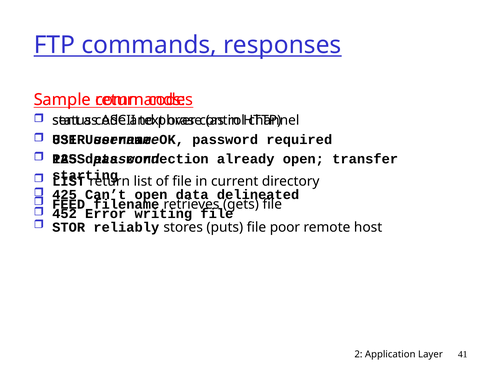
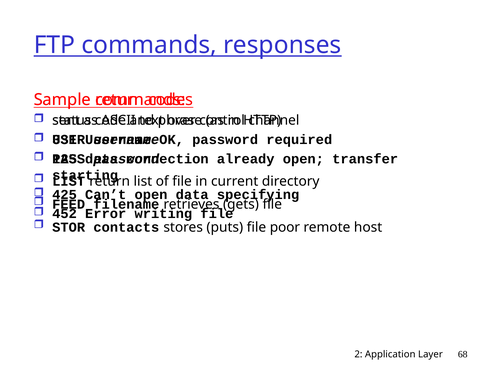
delineated: delineated -> specifying
reliably: reliably -> contacts
41: 41 -> 68
